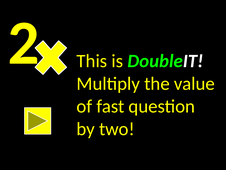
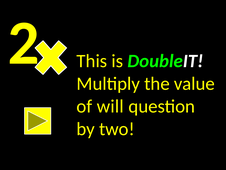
fast: fast -> will
